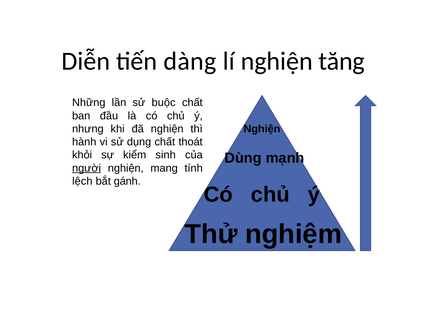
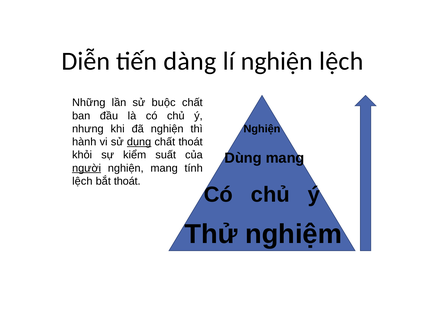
nghiện tăng: tăng -> lệch
dụng underline: none -> present
sinh: sinh -> suất
Dùng mạnh: mạnh -> mang
bắt gánh: gánh -> thoát
